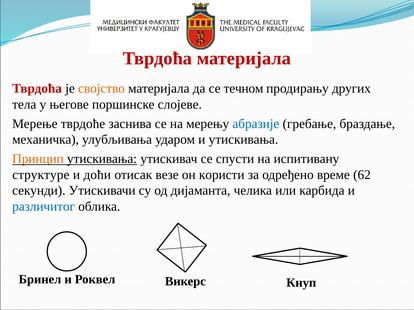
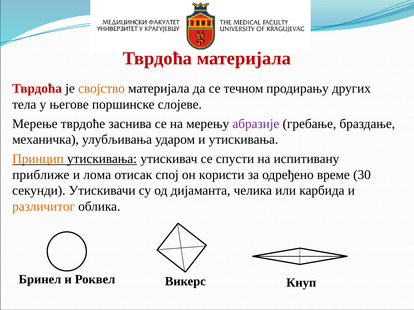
абразије colour: blue -> purple
структуре: структуре -> приближе
доћи: доћи -> лома
везе: везе -> спој
62: 62 -> 30
различитог colour: blue -> orange
